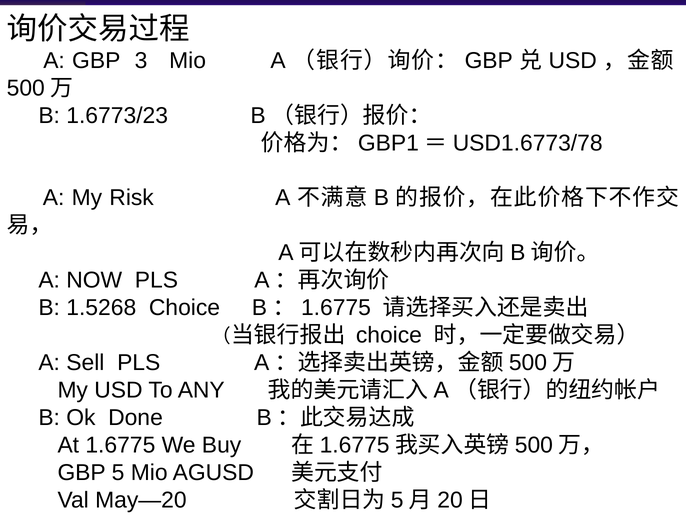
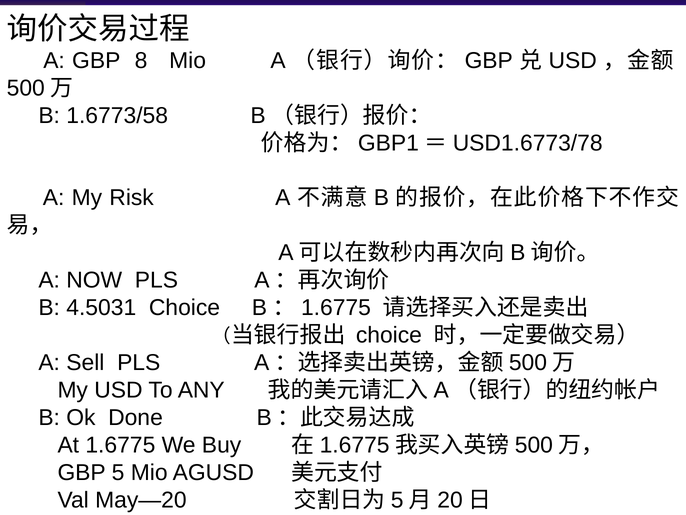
3: 3 -> 8
1.6773/23: 1.6773/23 -> 1.6773/58
1.5268: 1.5268 -> 4.5031
